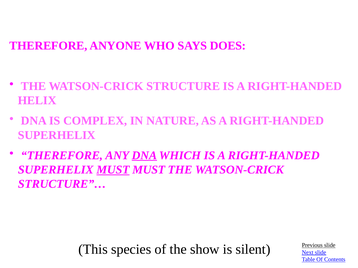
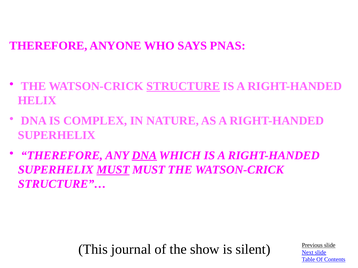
DOES: DOES -> PNAS
STRUCTURE underline: none -> present
species: species -> journal
